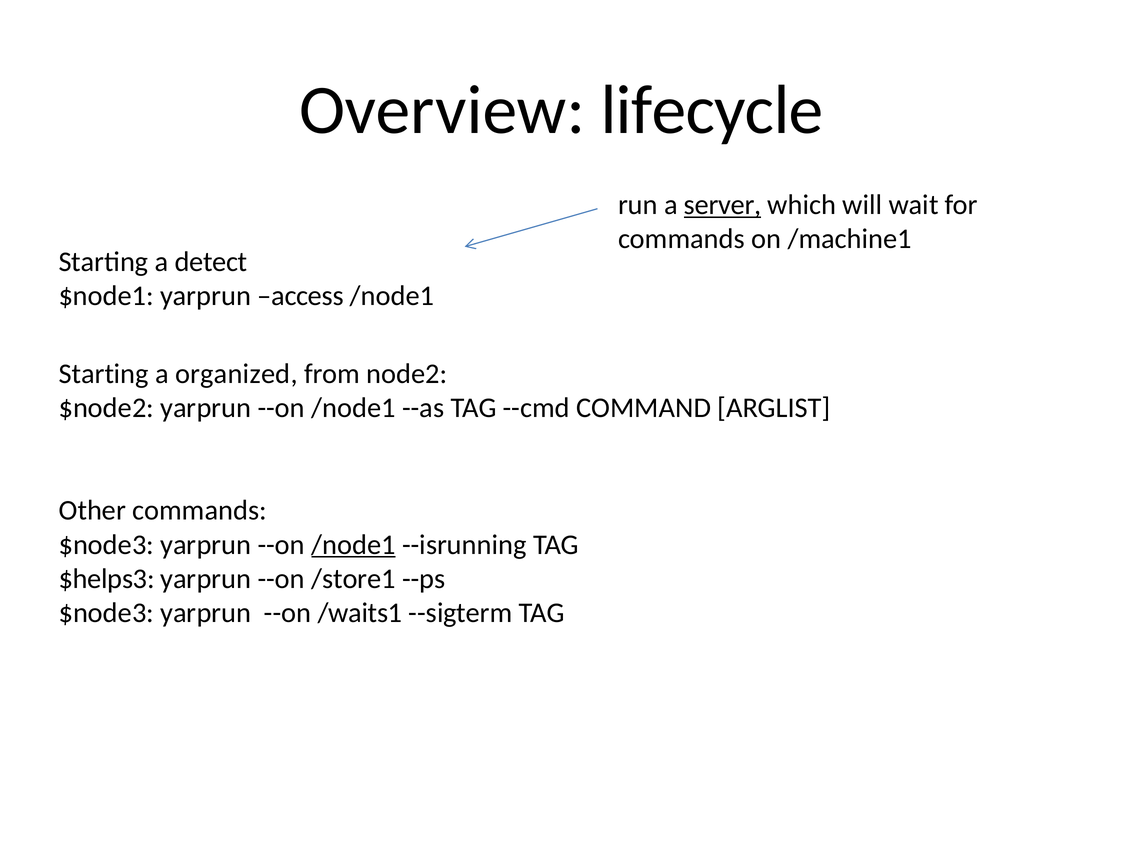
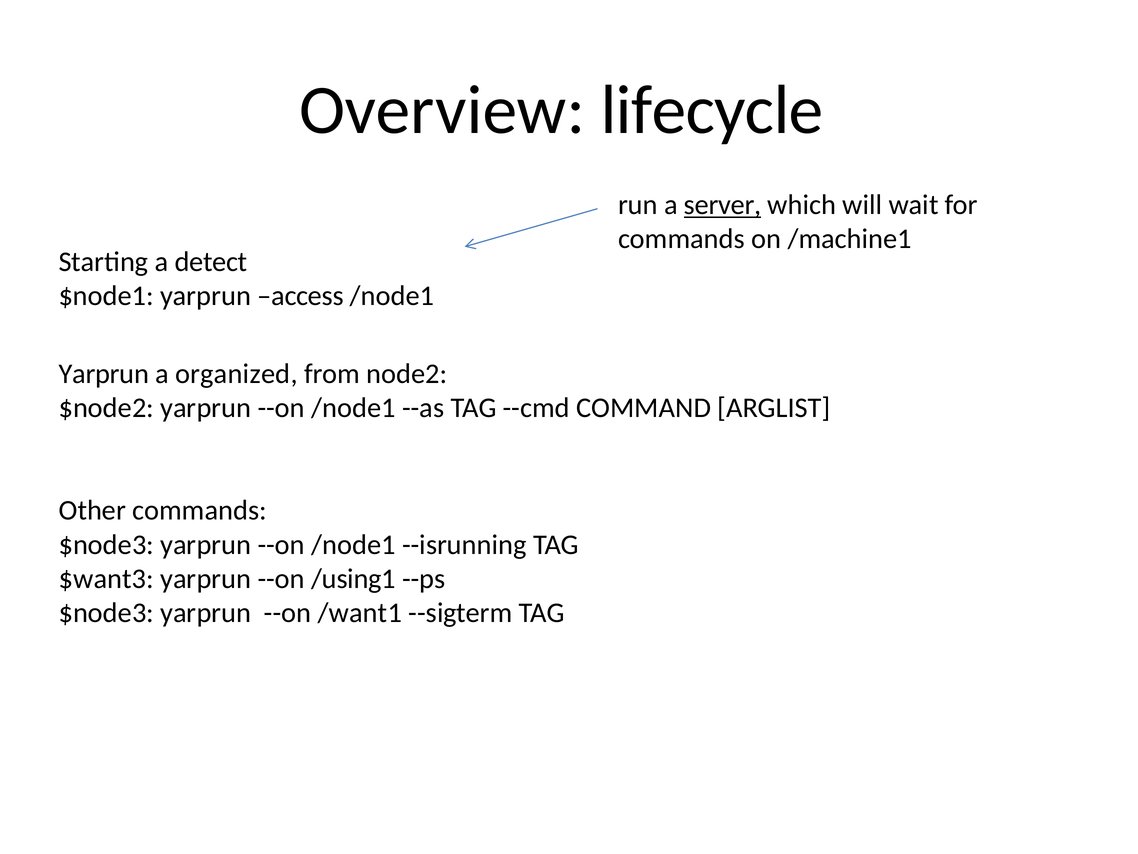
Starting at (104, 374): Starting -> Yarprun
/node1 at (353, 544) underline: present -> none
$helps3: $helps3 -> $want3
/store1: /store1 -> /using1
/waits1: /waits1 -> /want1
